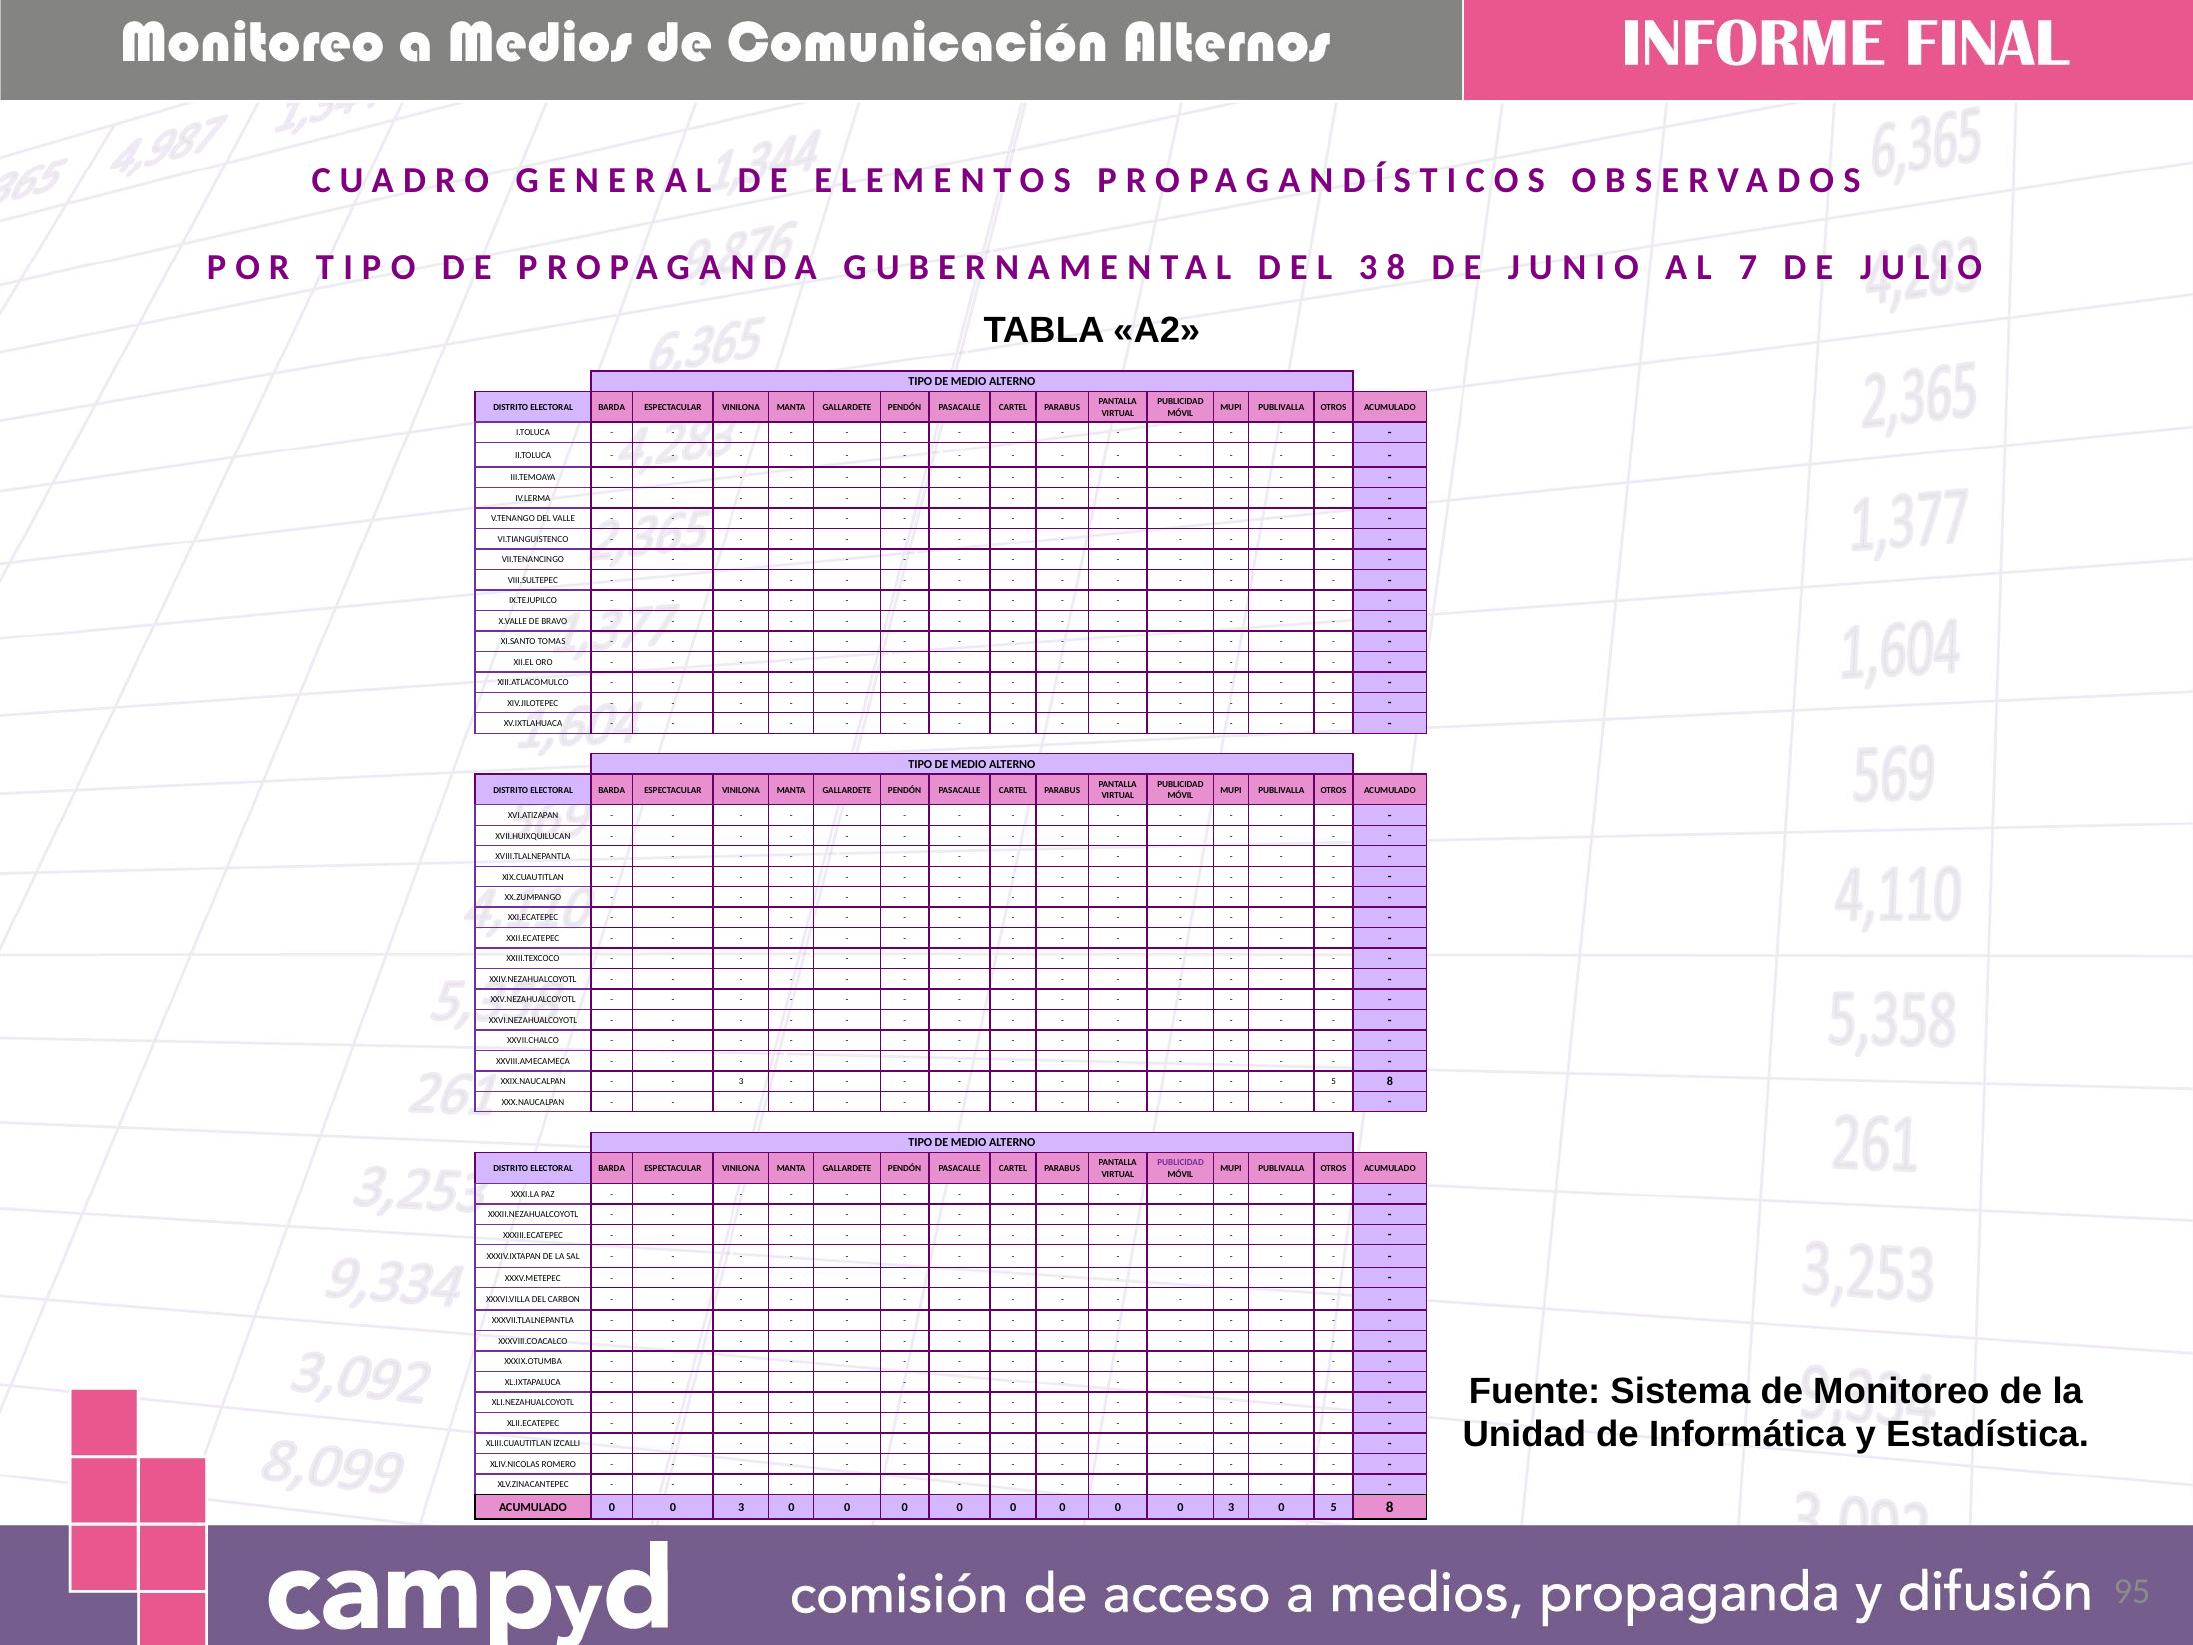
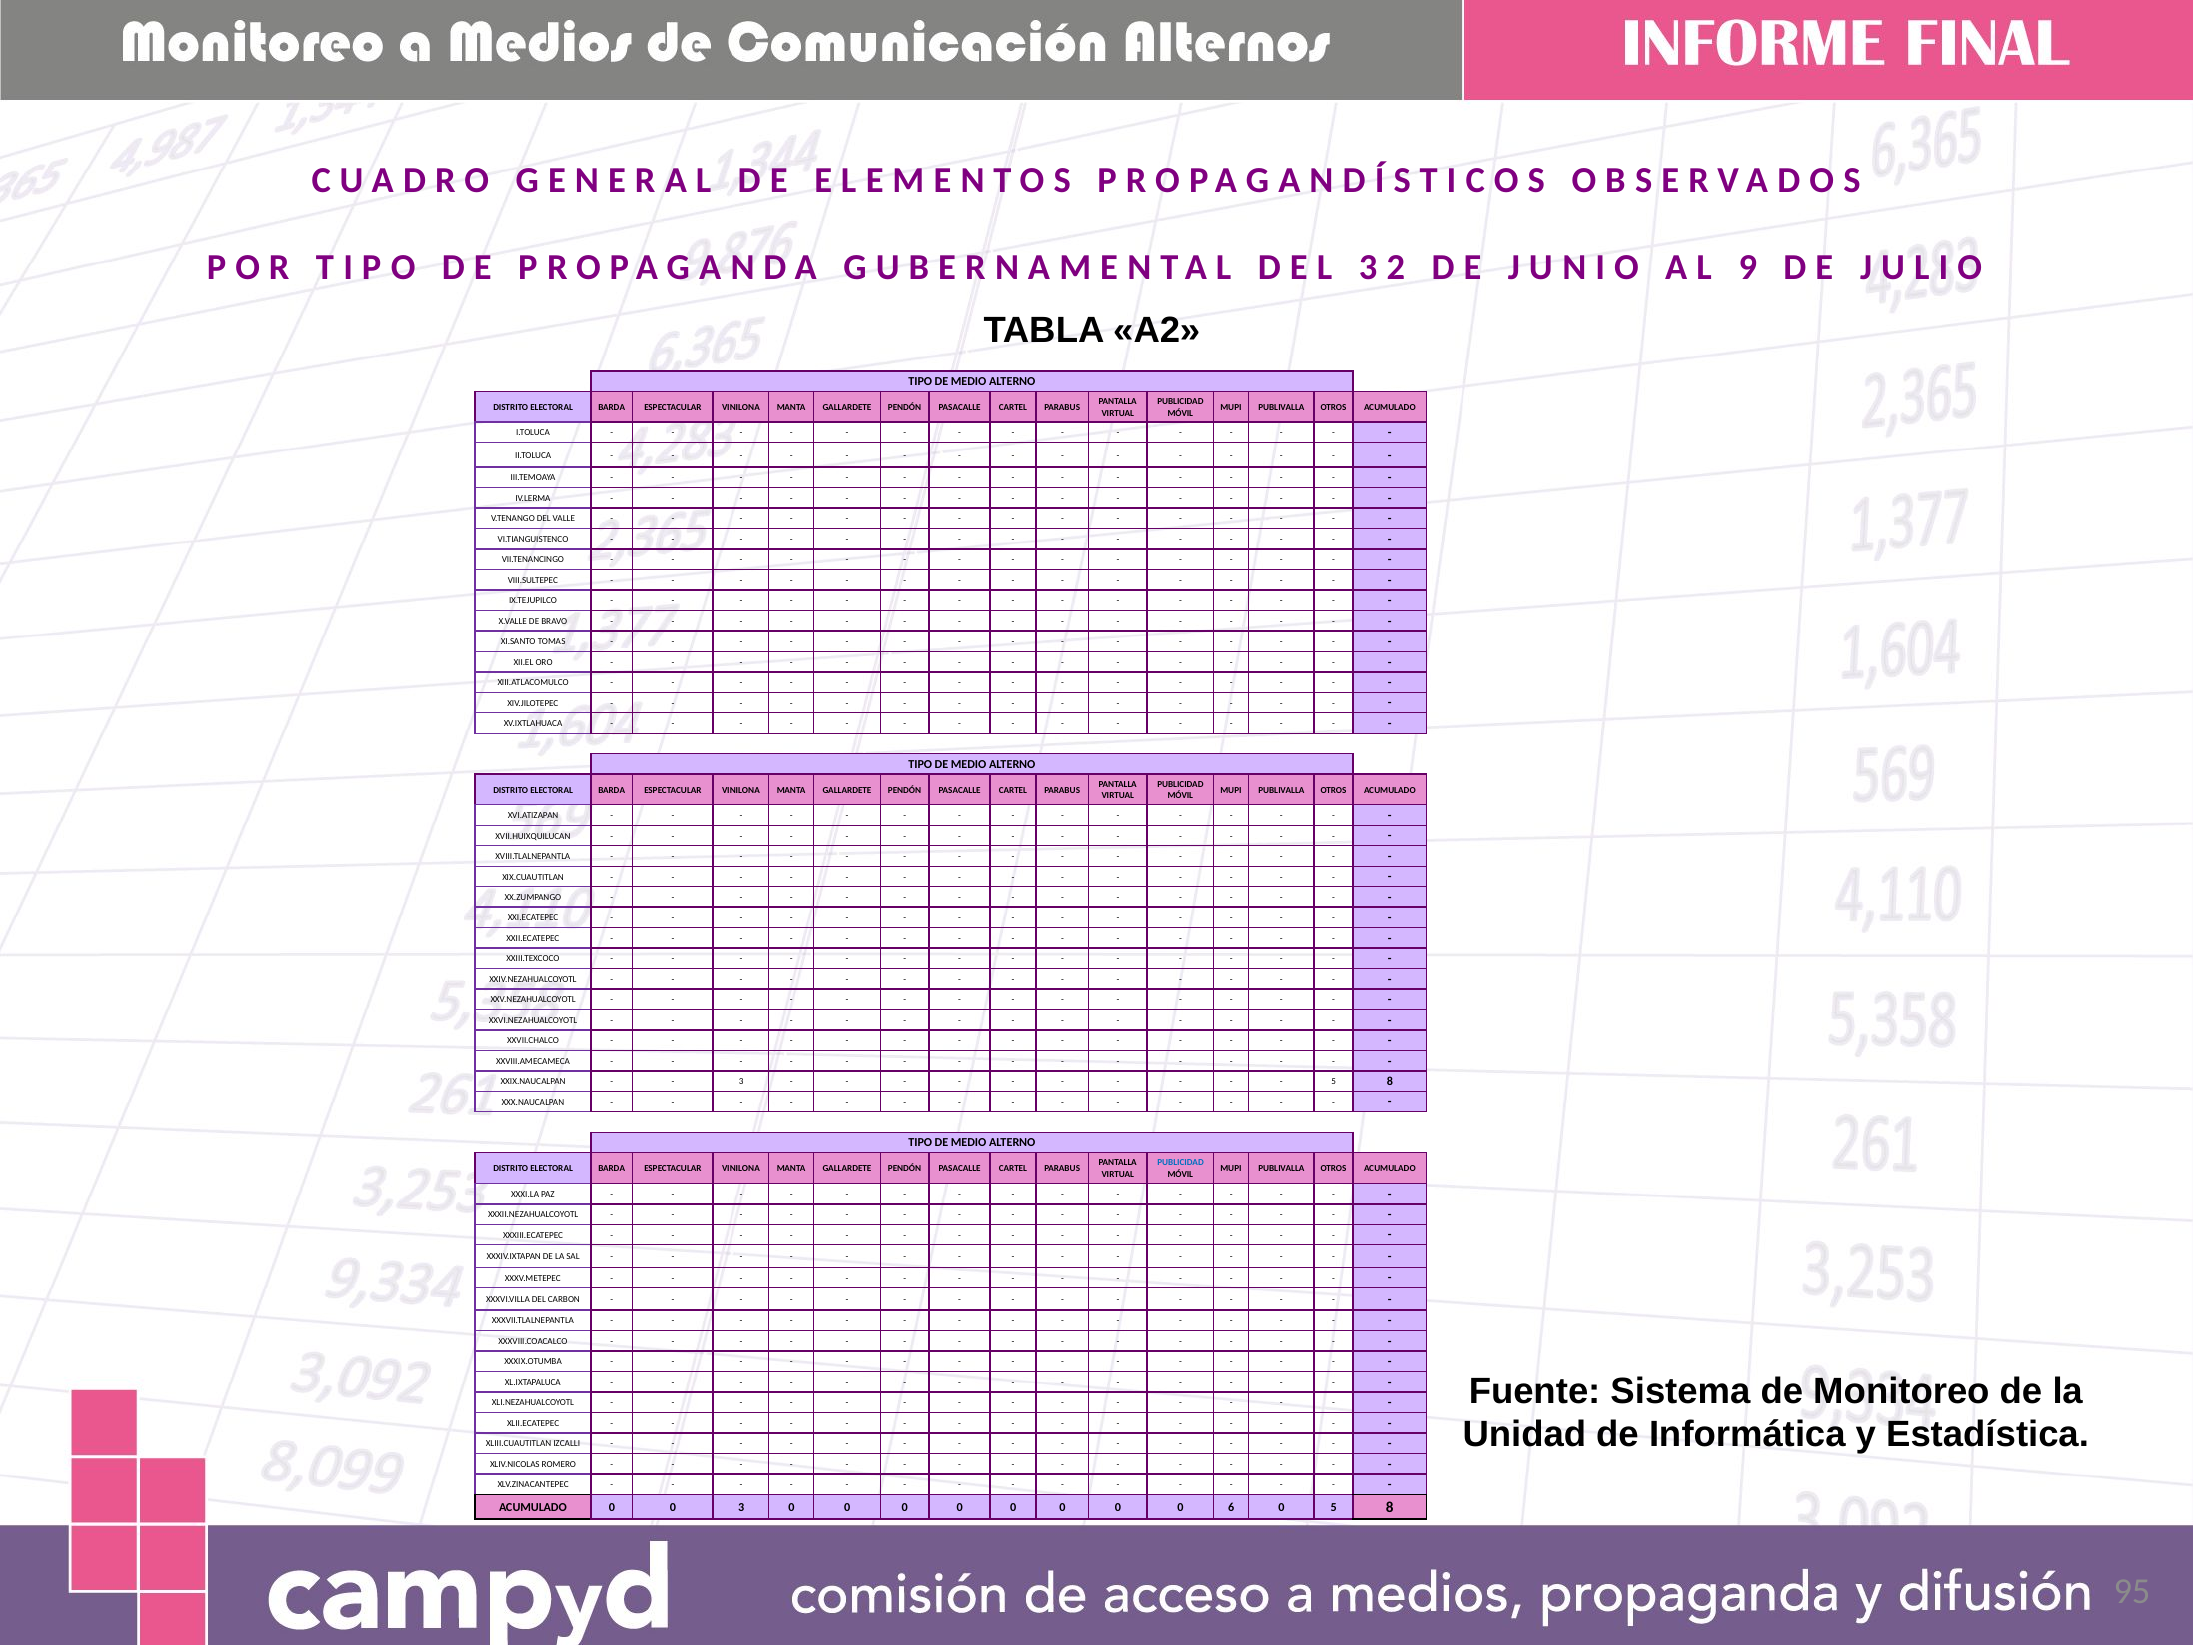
3 8: 8 -> 2
7: 7 -> 9
PUBLICIDAD at (1181, 1163) colour: purple -> blue
0 0 0 3: 3 -> 6
